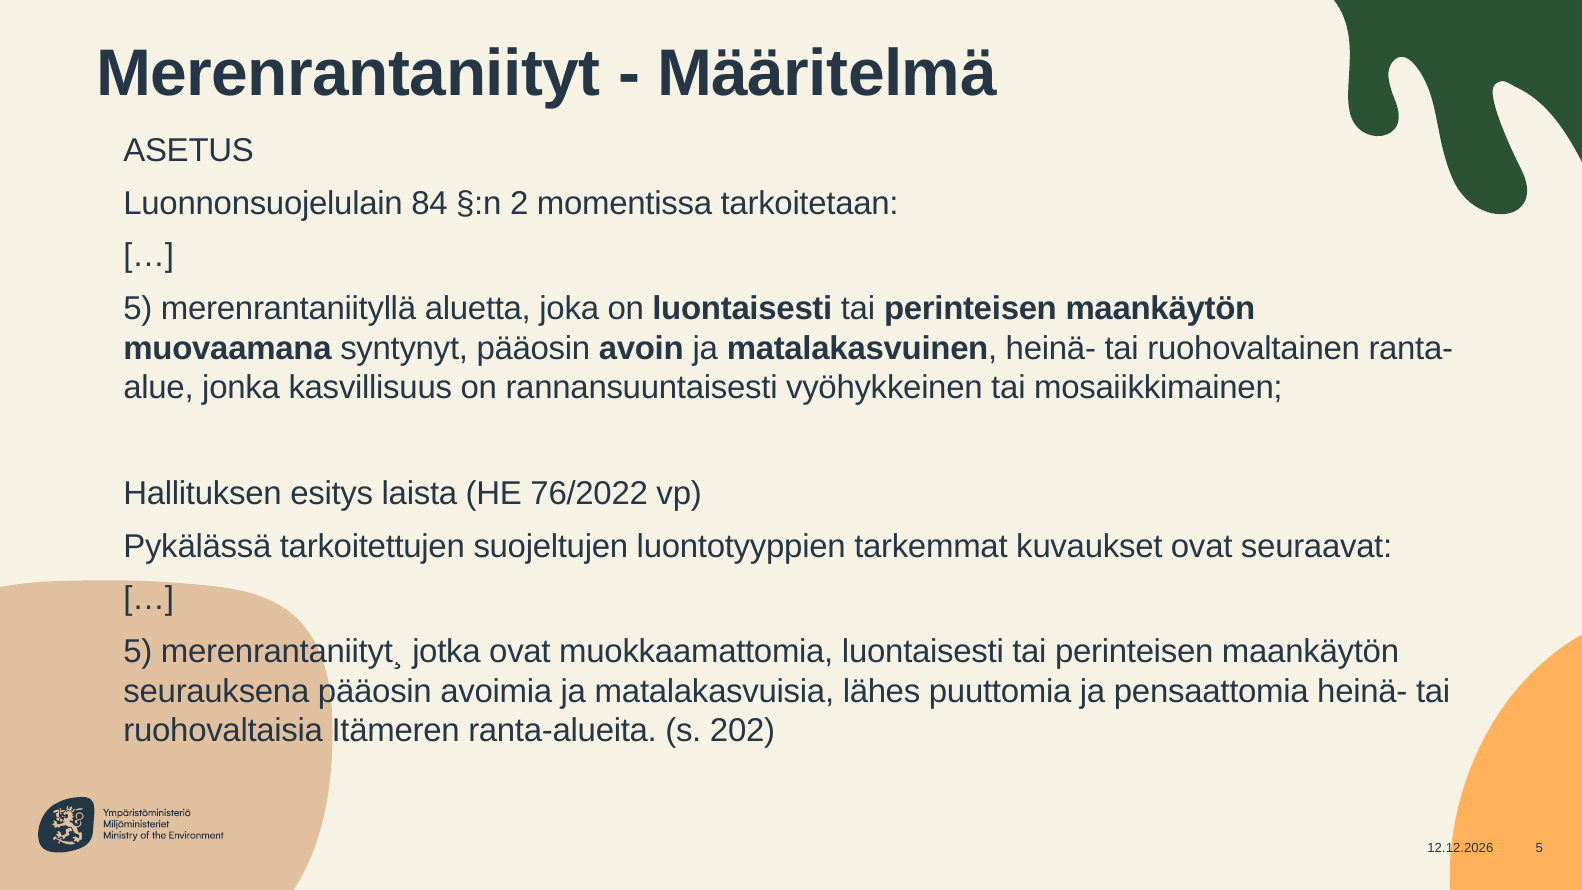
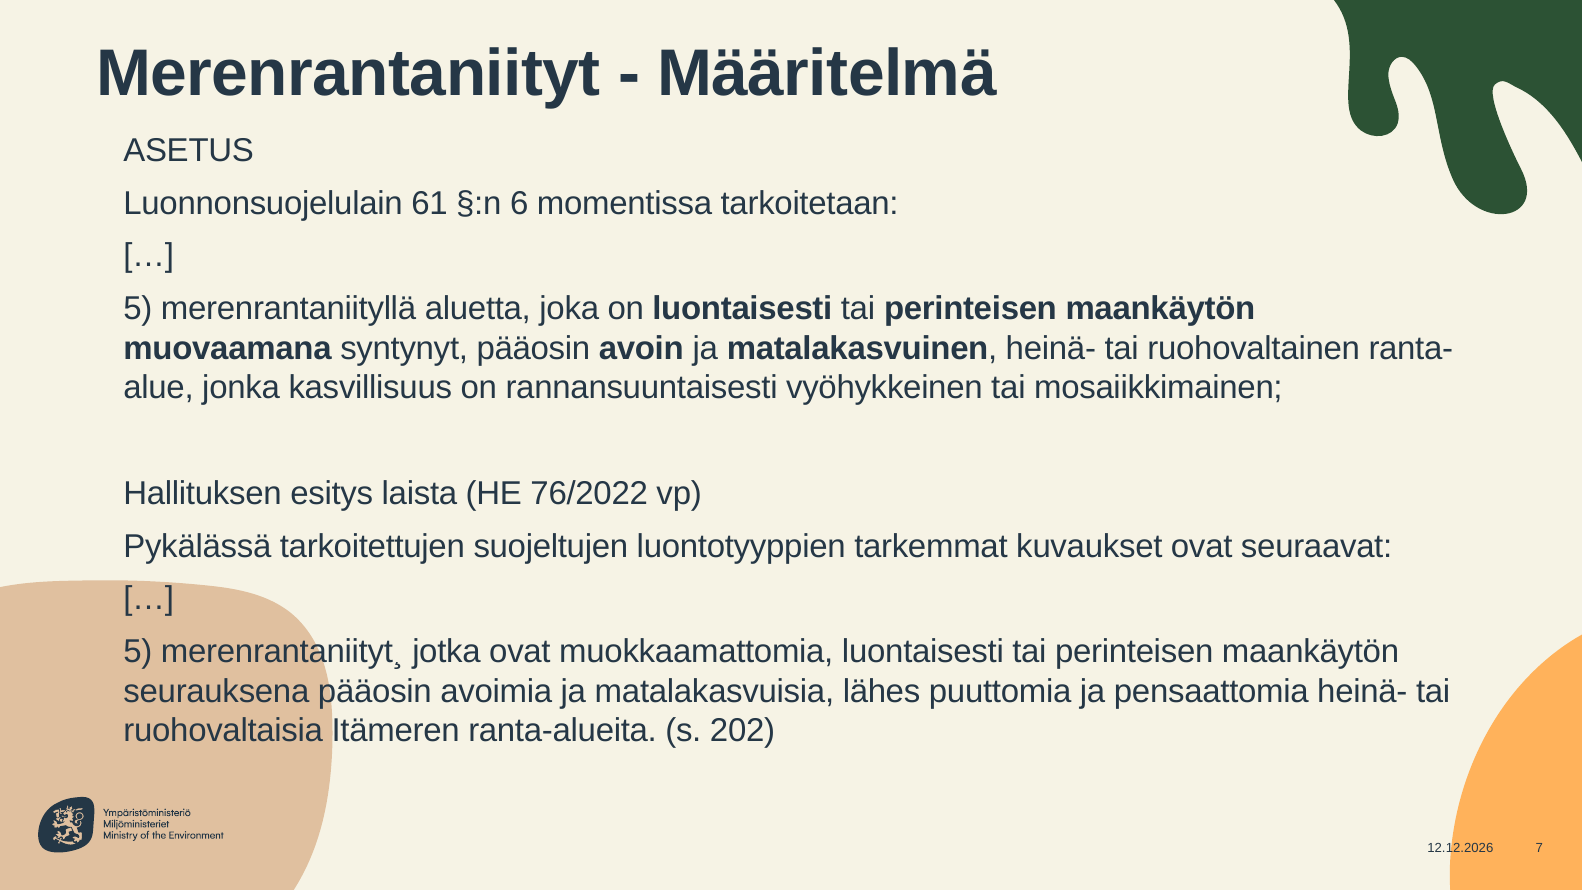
84: 84 -> 61
2: 2 -> 6
5 at (1539, 848): 5 -> 7
